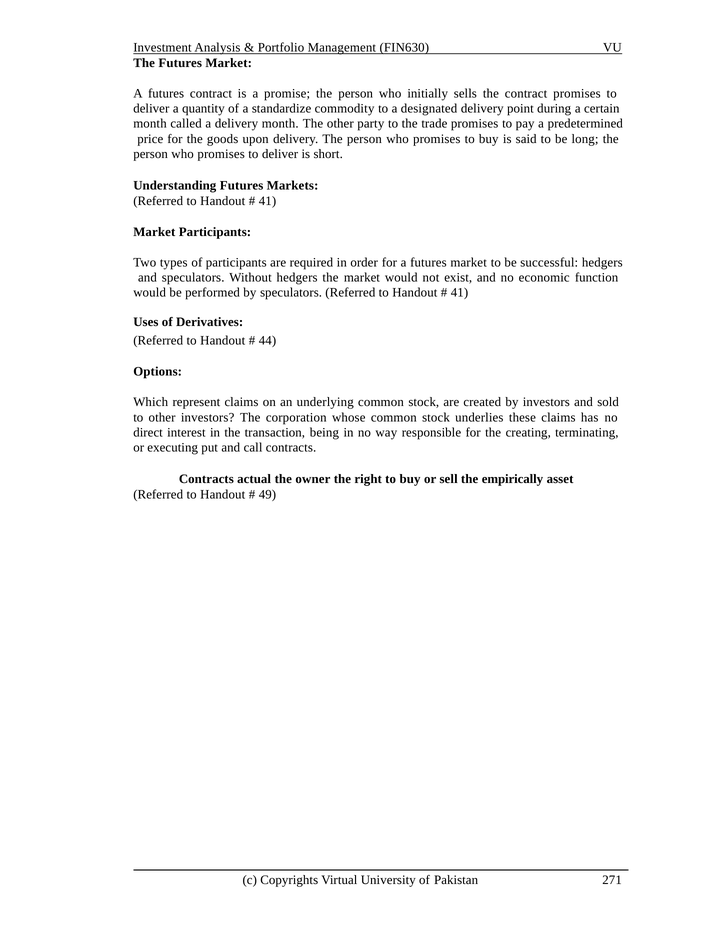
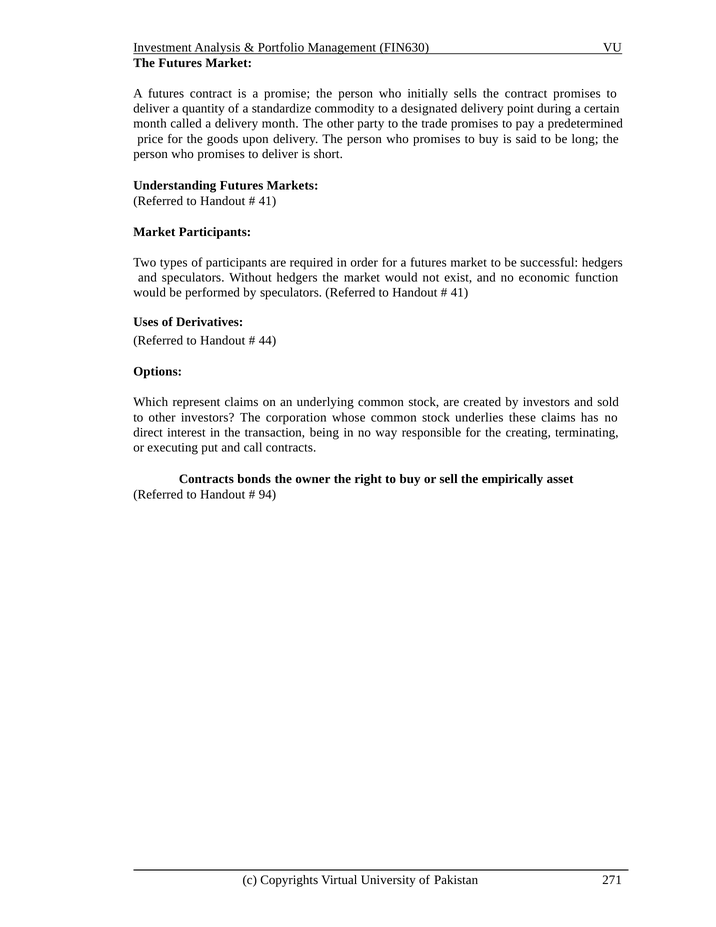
actual: actual -> bonds
49: 49 -> 94
